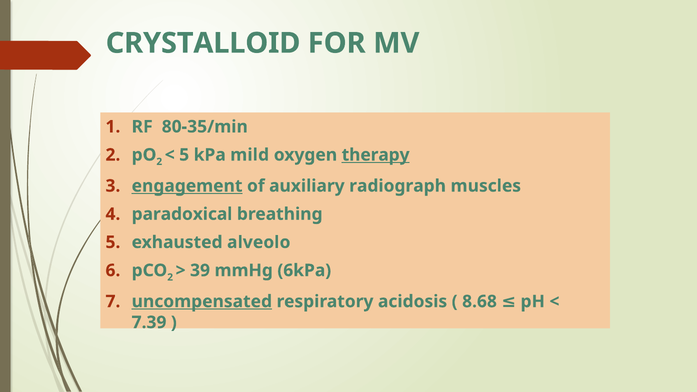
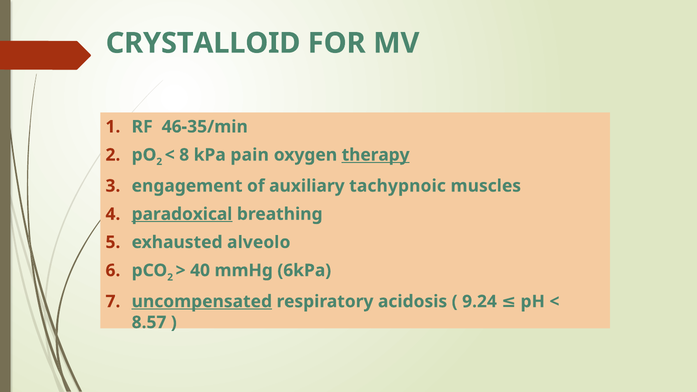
80-35/min: 80-35/min -> 46-35/min
5 at (184, 155): 5 -> 8
mild: mild -> pain
engagement underline: present -> none
radiograph: radiograph -> tachypnoic
paradoxical underline: none -> present
39: 39 -> 40
8.68: 8.68 -> 9.24
7.39: 7.39 -> 8.57
